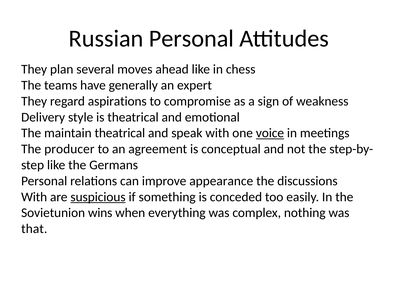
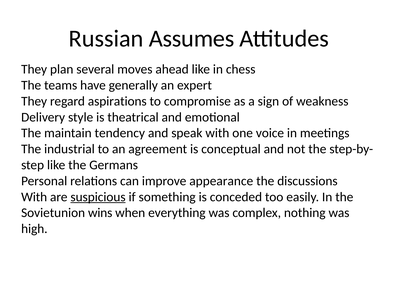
Russian Personal: Personal -> Assumes
maintain theatrical: theatrical -> tendency
voice underline: present -> none
producer: producer -> industrial
that: that -> high
